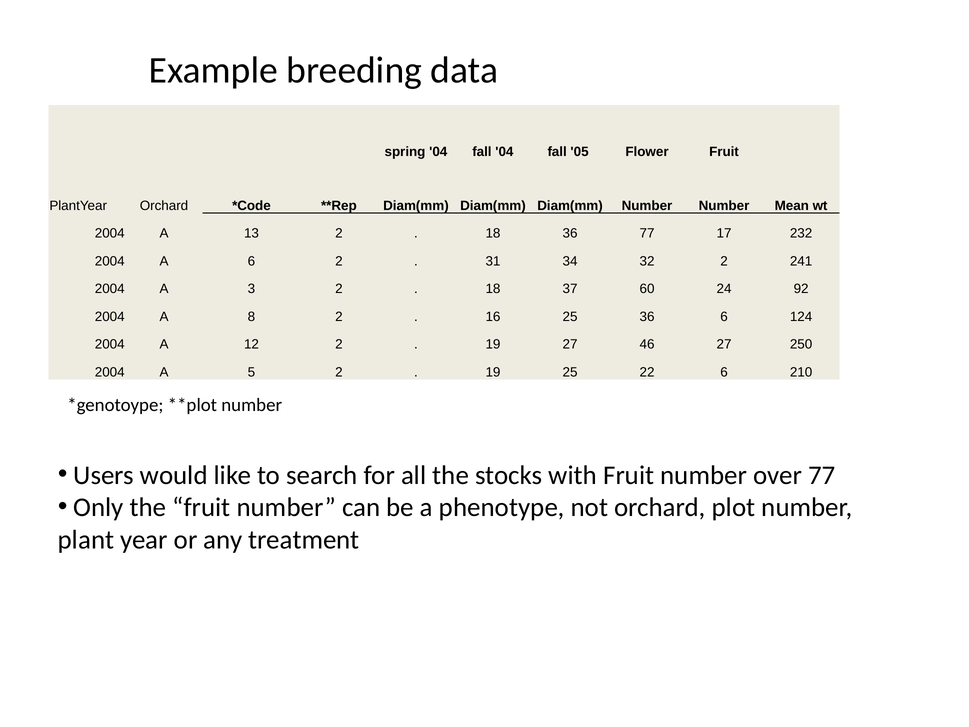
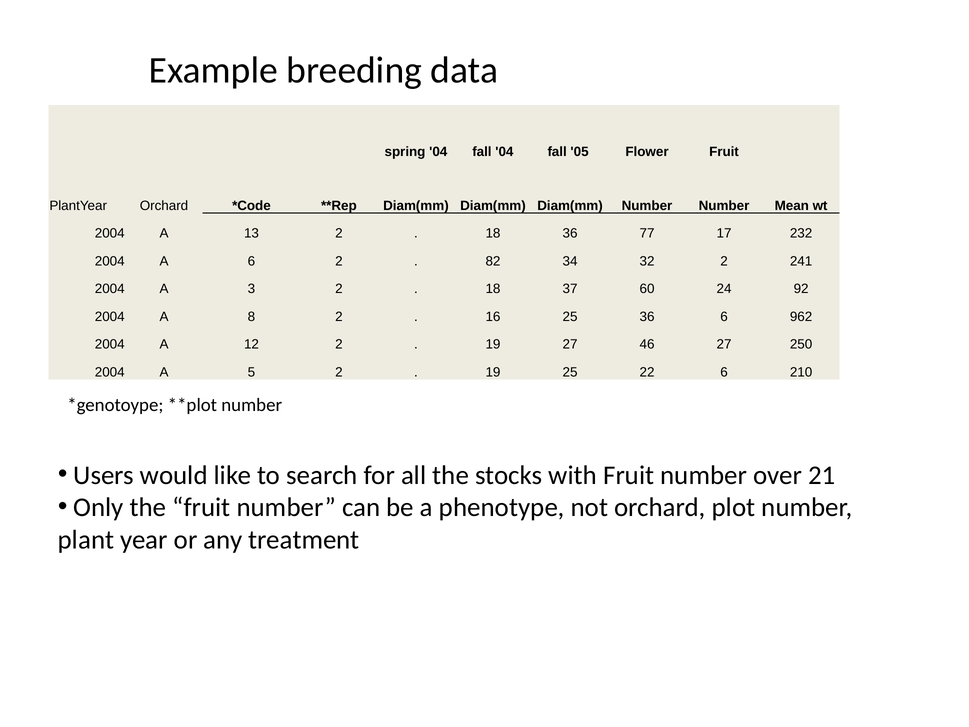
31: 31 -> 82
124: 124 -> 962
over 77: 77 -> 21
